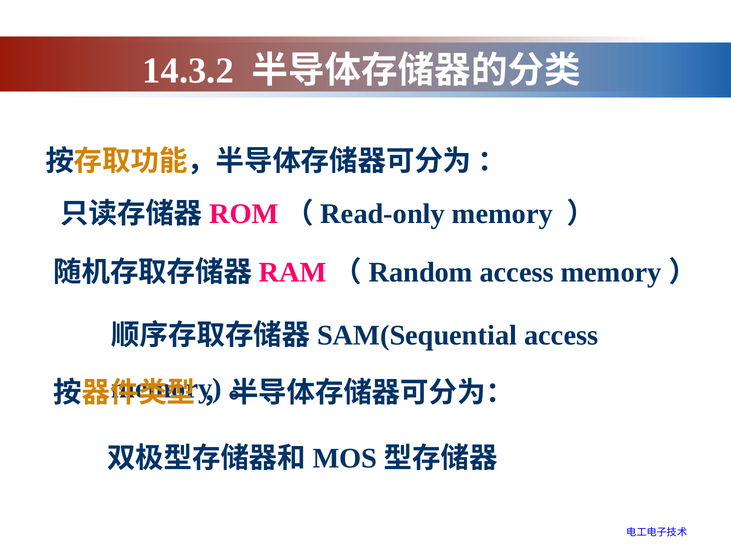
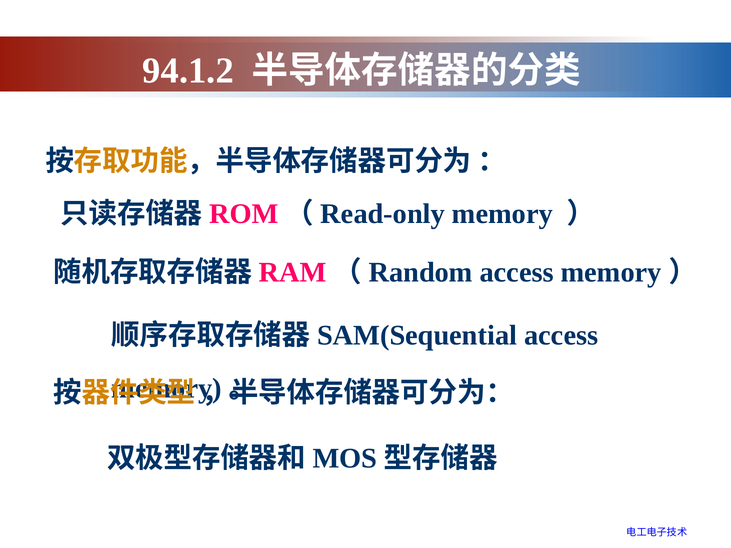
14.3.2: 14.3.2 -> 94.1.2
